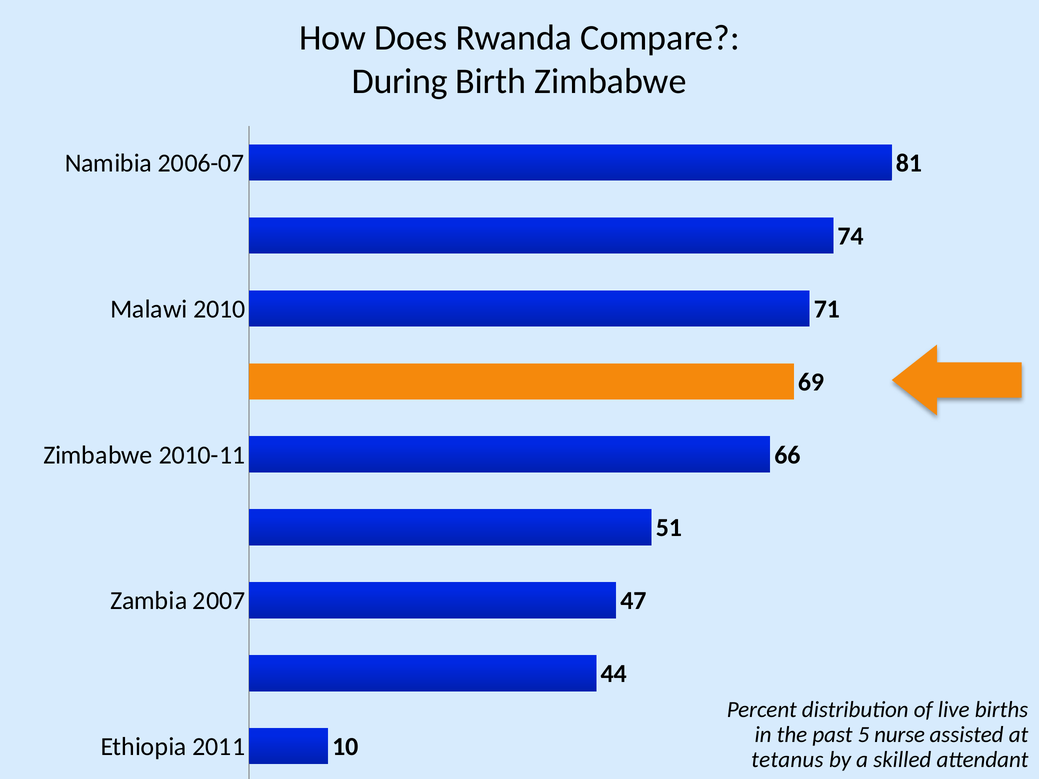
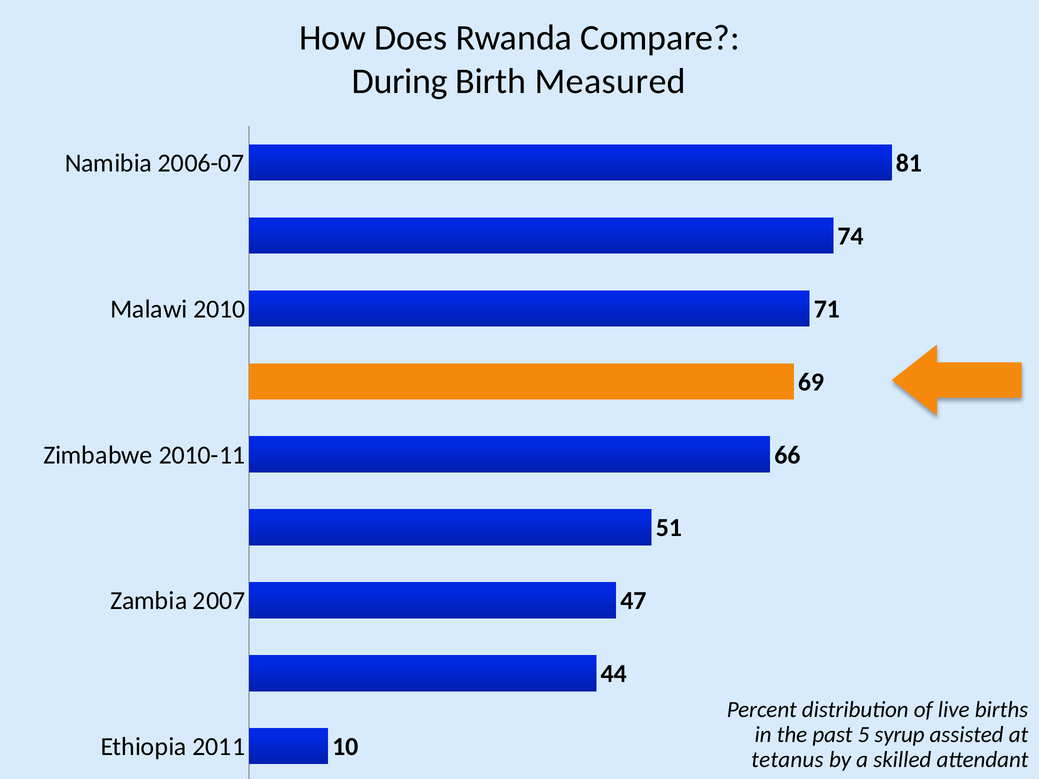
Birth Zimbabwe: Zimbabwe -> Measured
nurse: nurse -> syrup
